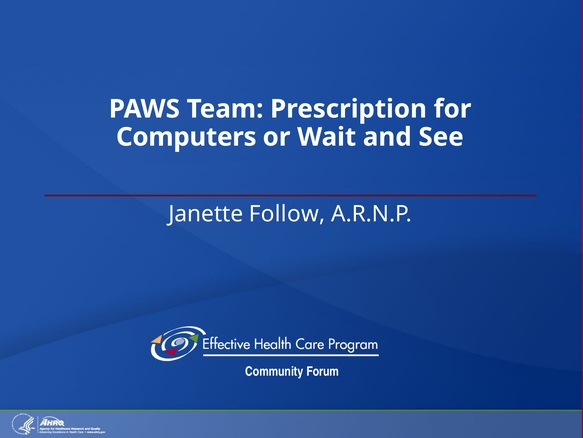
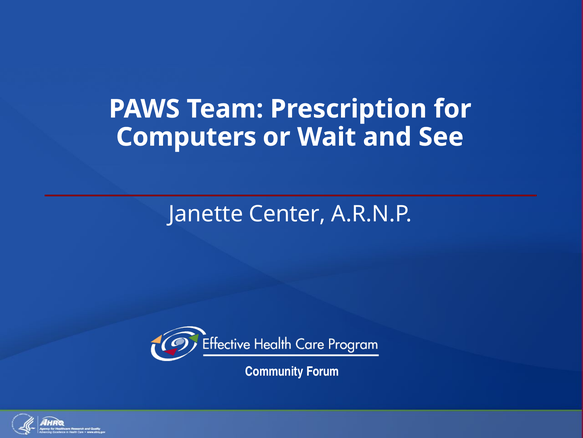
Follow: Follow -> Center
